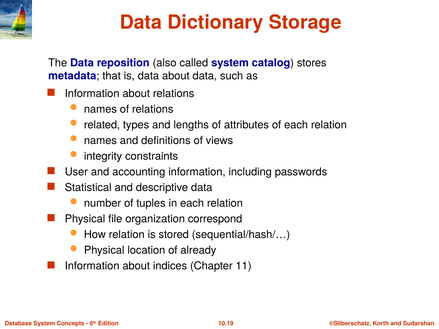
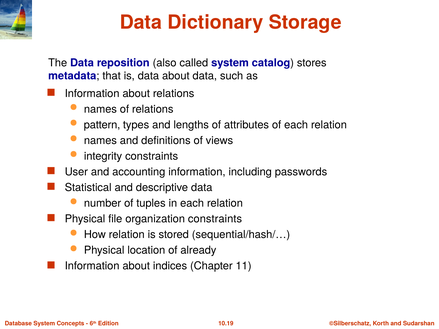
related: related -> pattern
organization correspond: correspond -> constraints
